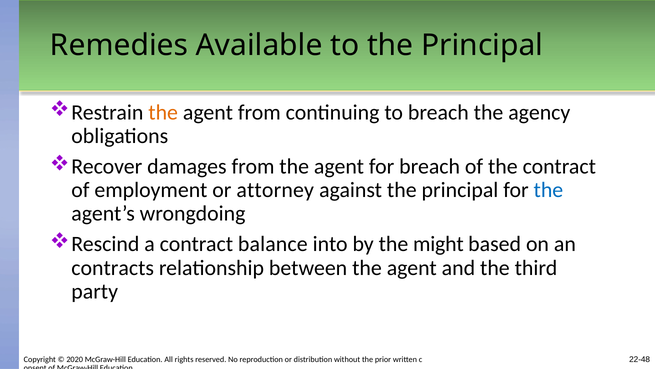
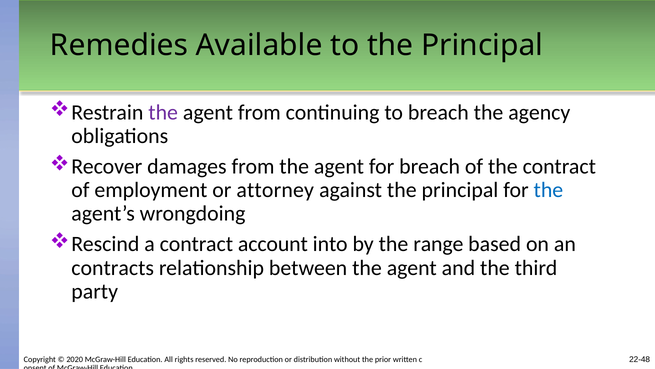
the at (163, 112) colour: orange -> purple
balance: balance -> account
might: might -> range
